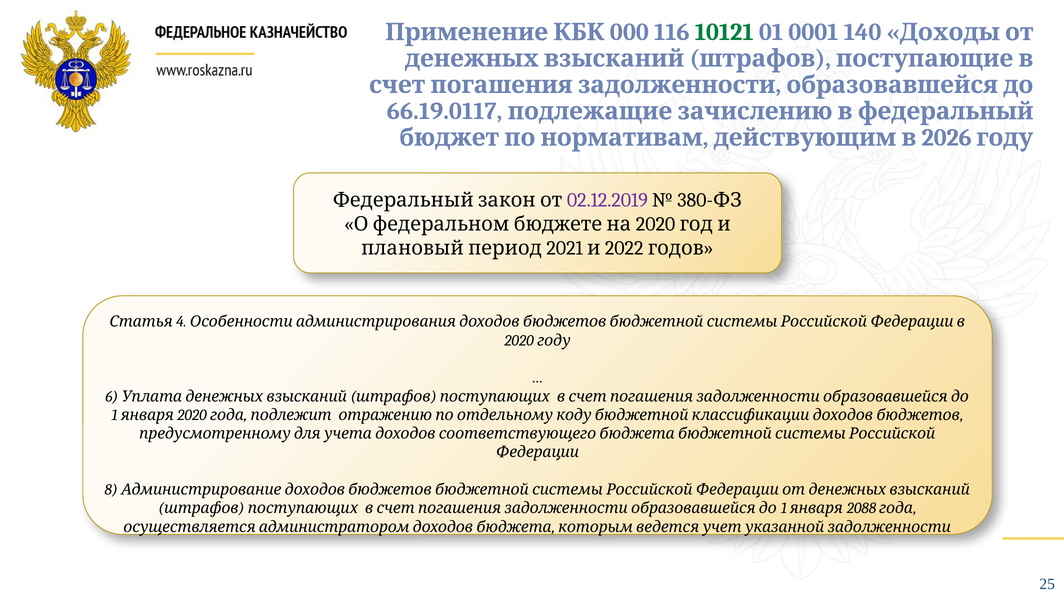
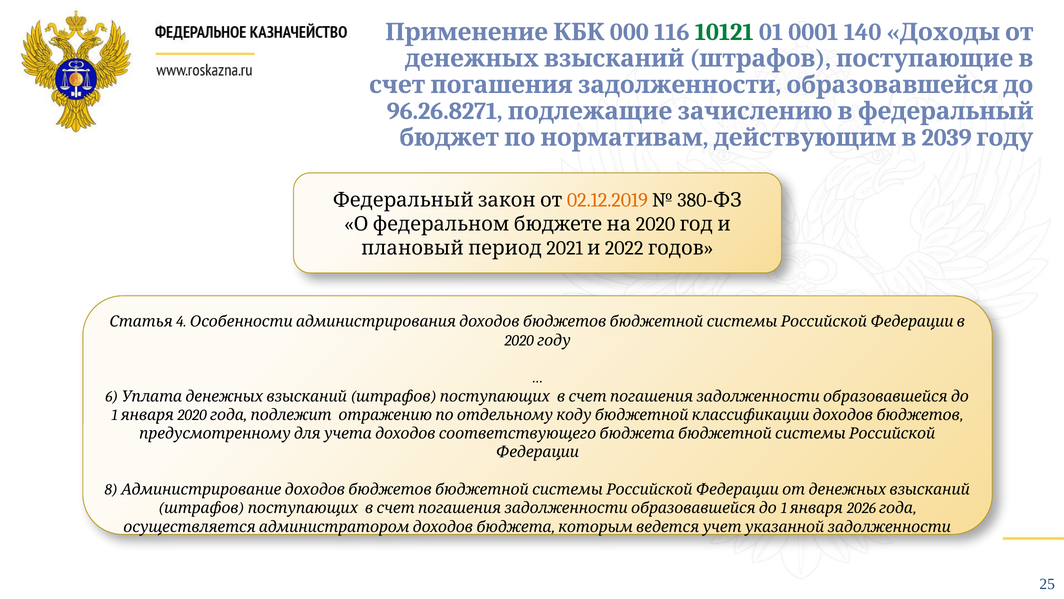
66.19.0117: 66.19.0117 -> 96.26.8271
2026: 2026 -> 2039
02.12.2019 colour: purple -> orange
2088: 2088 -> 2026
